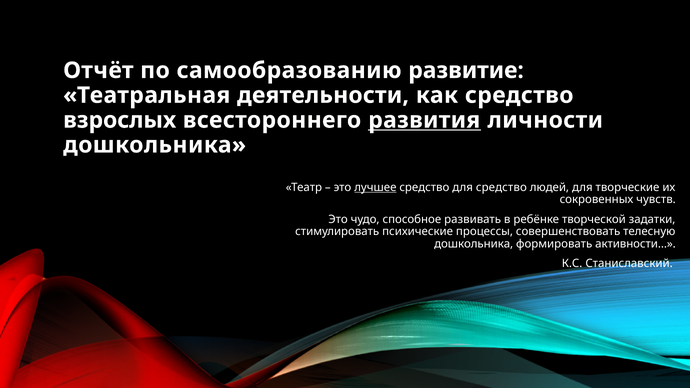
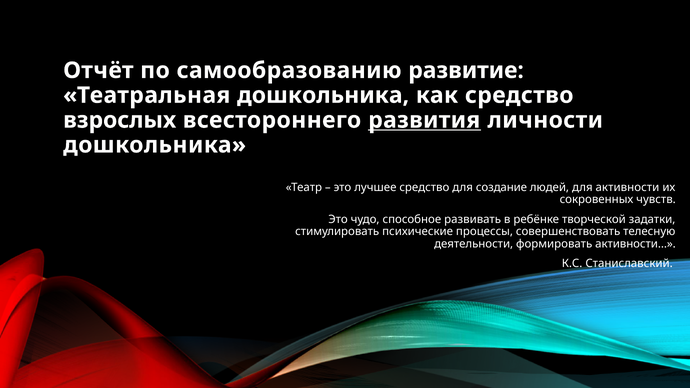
Театральная деятельности: деятельности -> дошкольника
лучшее underline: present -> none
для средство: средство -> создание
творческие: творческие -> активности
дошкольника at (474, 244): дошкольника -> деятельности
